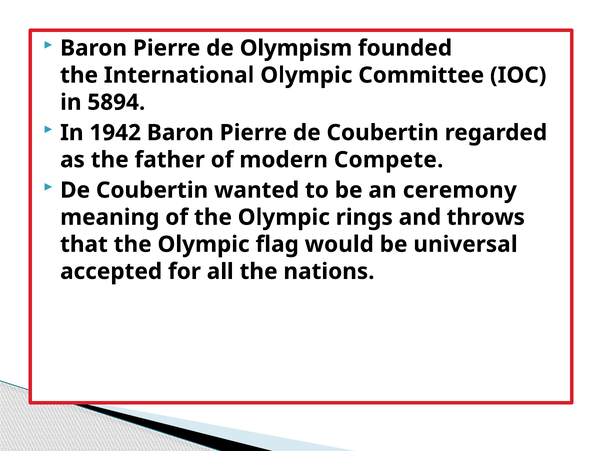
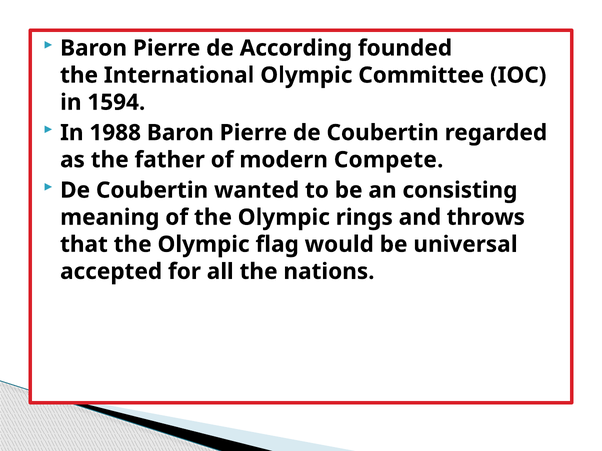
Olympism: Olympism -> According
5894: 5894 -> 1594
1942: 1942 -> 1988
ceremony: ceremony -> consisting
